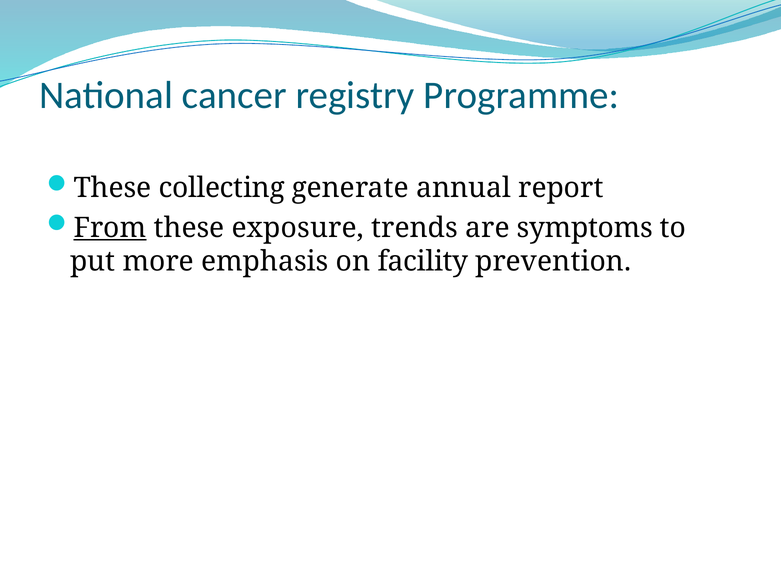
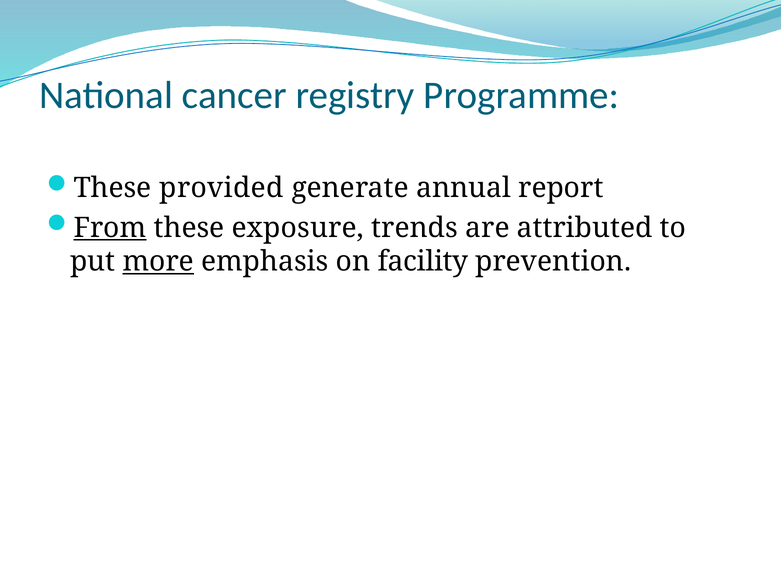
collecting: collecting -> provided
symptoms: symptoms -> attributed
more underline: none -> present
